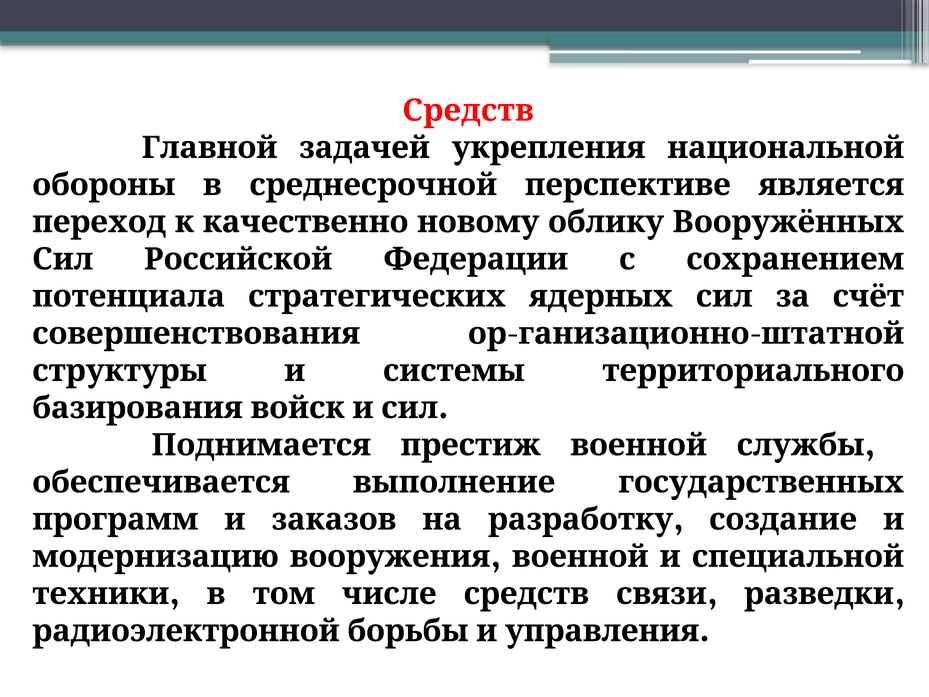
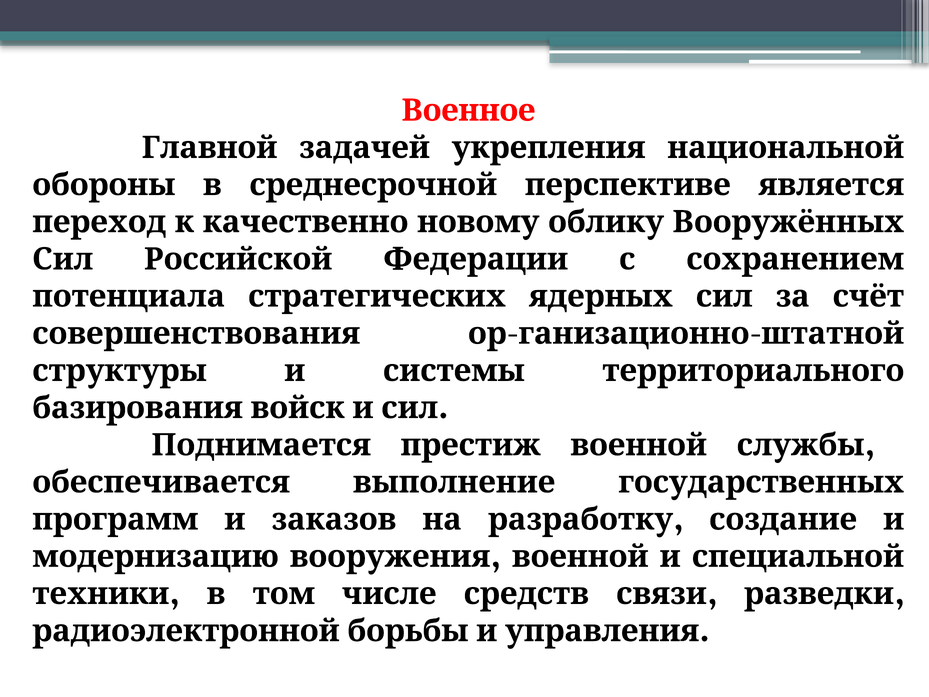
Средств at (468, 110): Средств -> Военное
